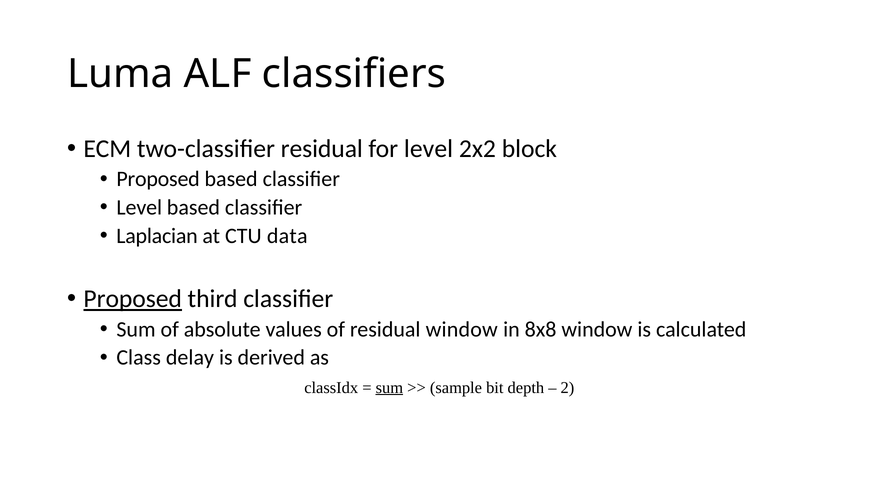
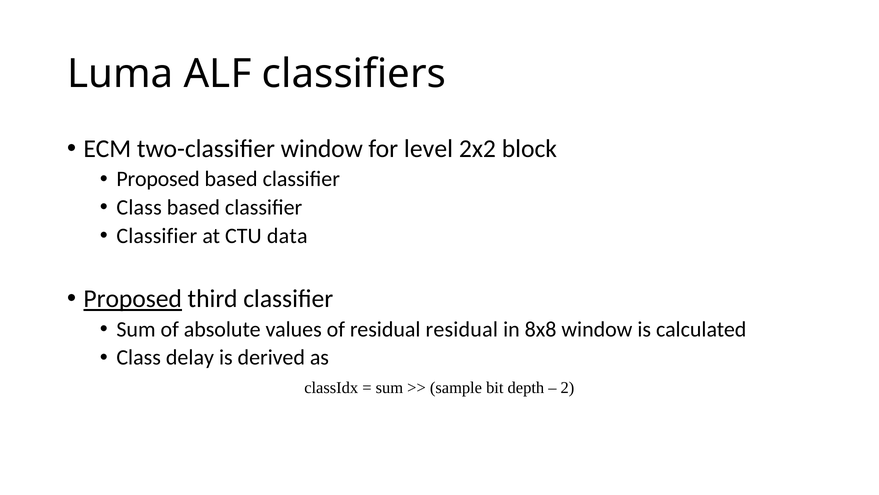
two-classifier residual: residual -> window
Level at (139, 207): Level -> Class
Laplacian at (157, 235): Laplacian -> Classifier
residual window: window -> residual
sum at (389, 387) underline: present -> none
